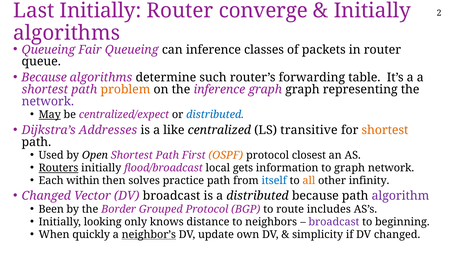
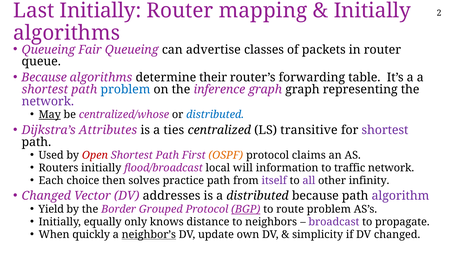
converge: converge -> mapping
can inference: inference -> advertise
such: such -> their
problem at (125, 90) colour: orange -> blue
centralized/expect: centralized/expect -> centralized/whose
Addresses: Addresses -> Attributes
like: like -> ties
shortest at (385, 130) colour: orange -> purple
Open colour: black -> red
closest: closest -> claims
Routers underline: present -> none
gets: gets -> will
to graph: graph -> traffic
within: within -> choice
itself colour: blue -> purple
all colour: orange -> purple
DV broadcast: broadcast -> addresses
Been: Been -> Yield
BGP underline: none -> present
route includes: includes -> problem
looking: looking -> equally
beginning: beginning -> propagate
